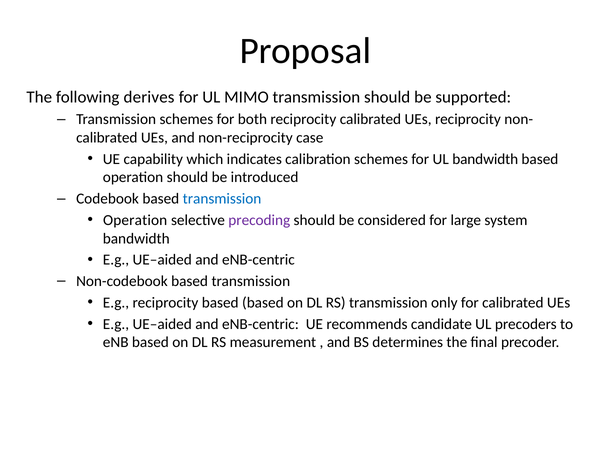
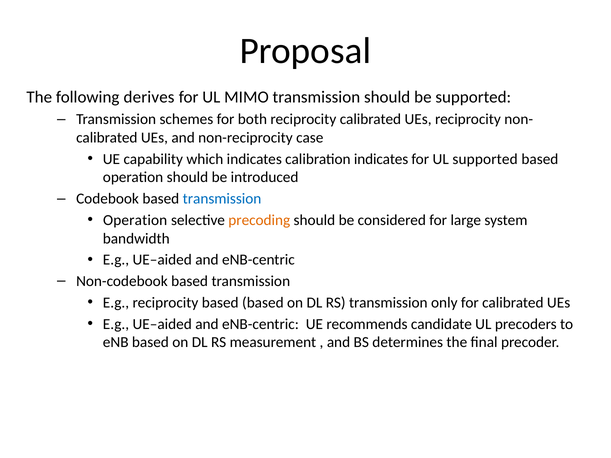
calibration schemes: schemes -> indicates
UL bandwidth: bandwidth -> supported
precoding colour: purple -> orange
